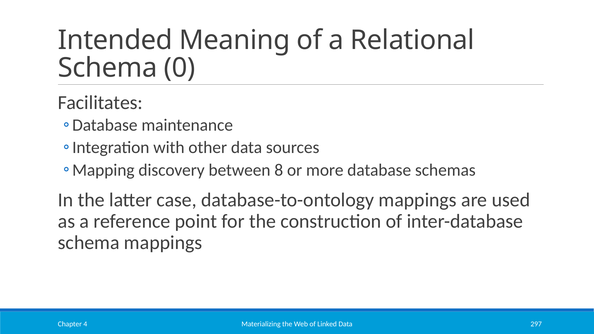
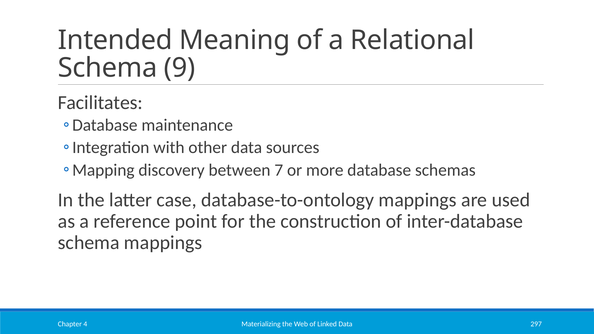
0: 0 -> 9
8: 8 -> 7
